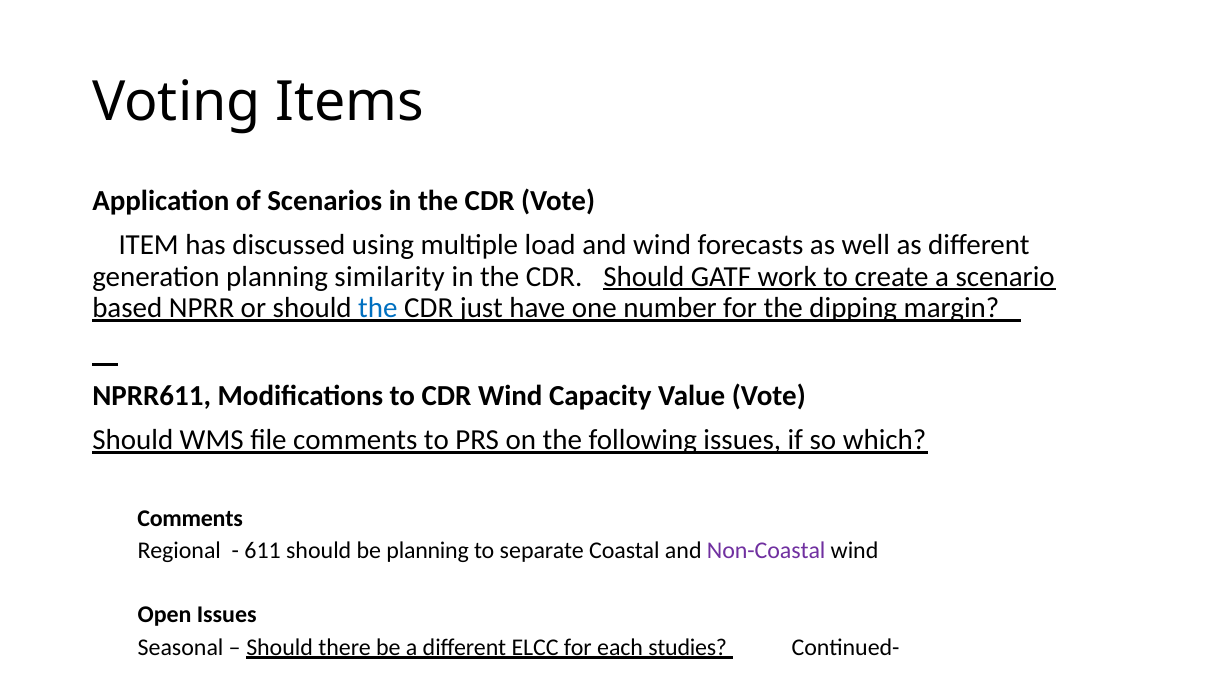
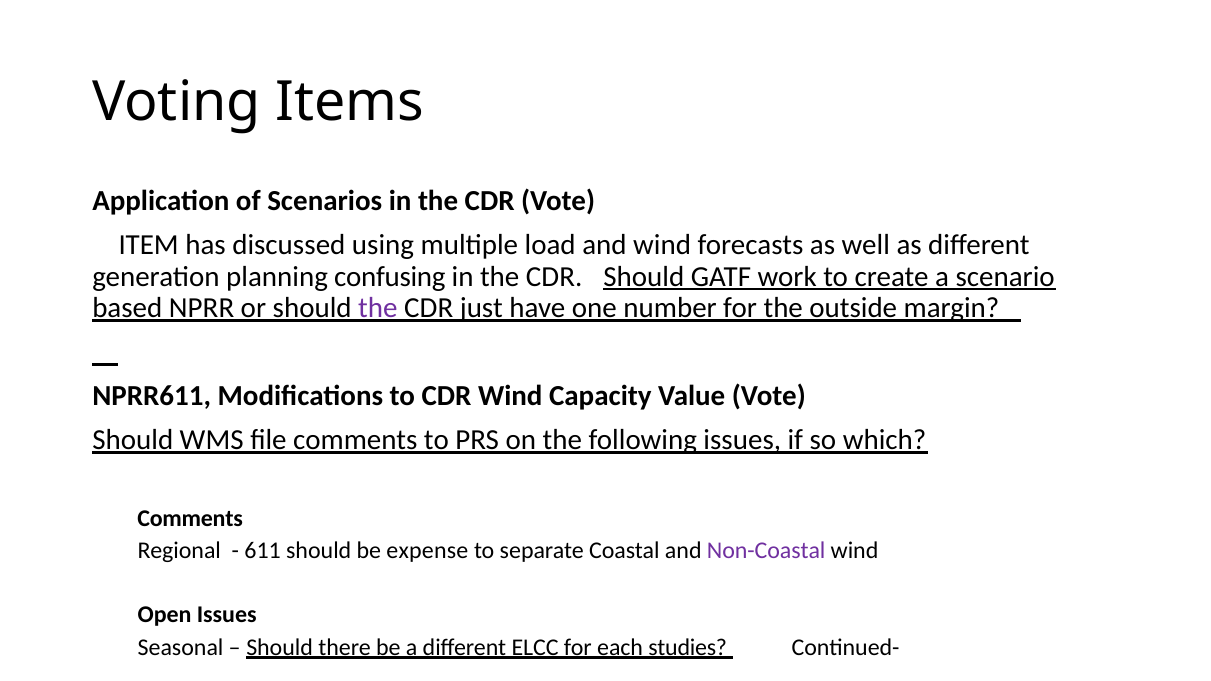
similarity: similarity -> confusing
the at (378, 308) colour: blue -> purple
dipping: dipping -> outside
be planning: planning -> expense
